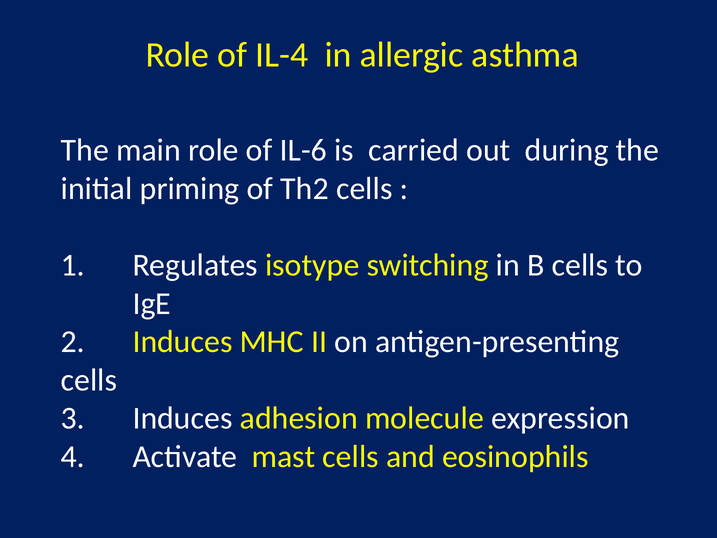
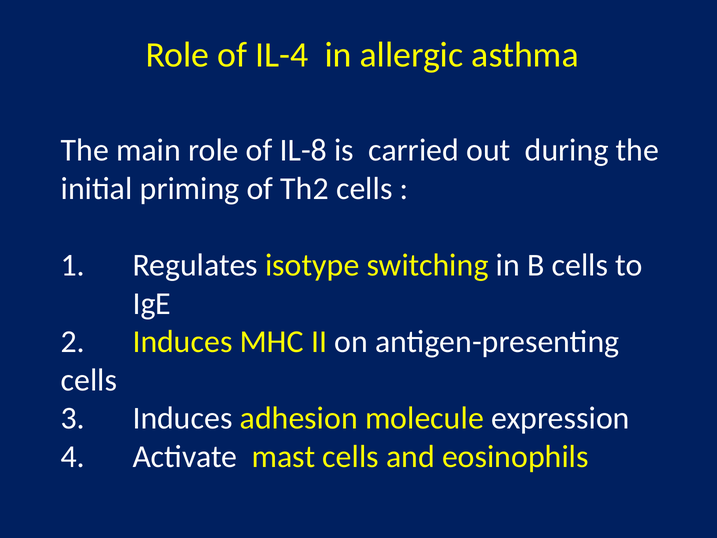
IL-6: IL-6 -> IL-8
